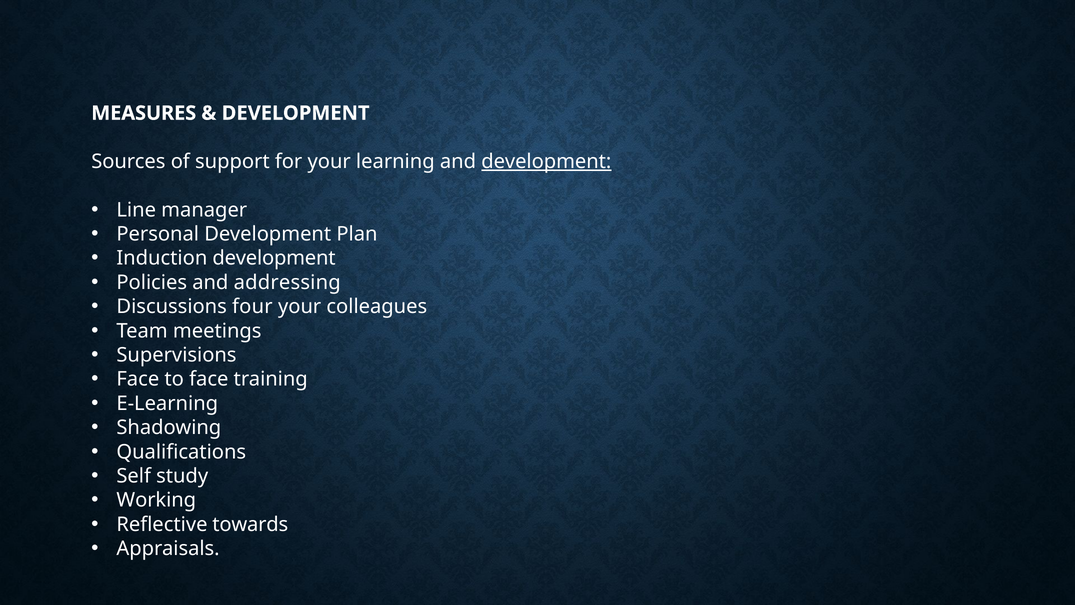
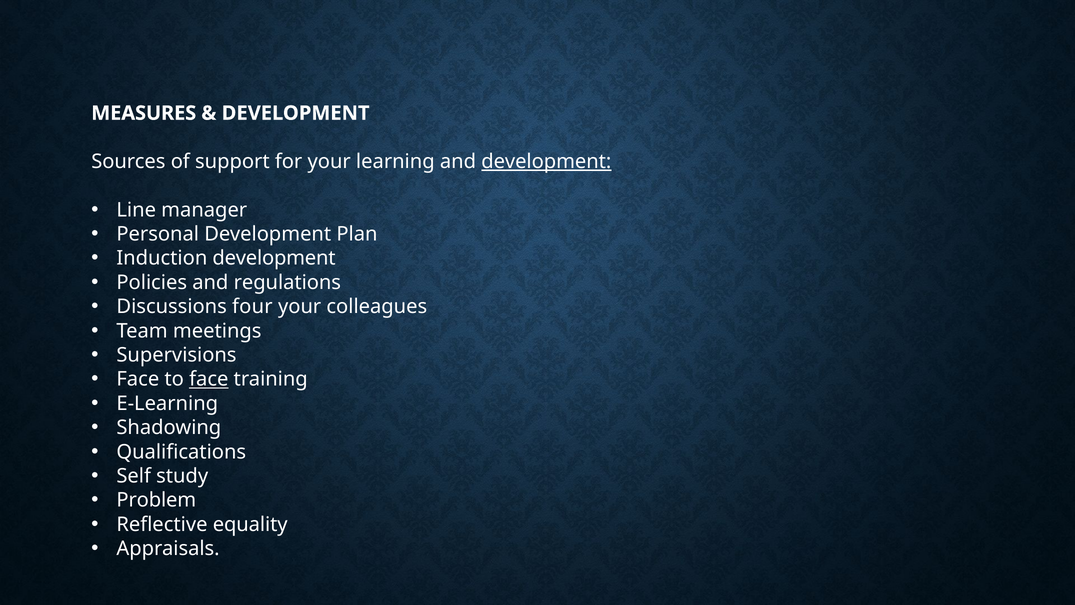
addressing: addressing -> regulations
face at (209, 379) underline: none -> present
Working: Working -> Problem
towards: towards -> equality
